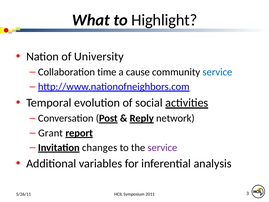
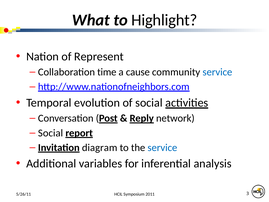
University: University -> Represent
Grant at (51, 133): Grant -> Social
changes: changes -> diagram
service at (162, 147) colour: purple -> blue
